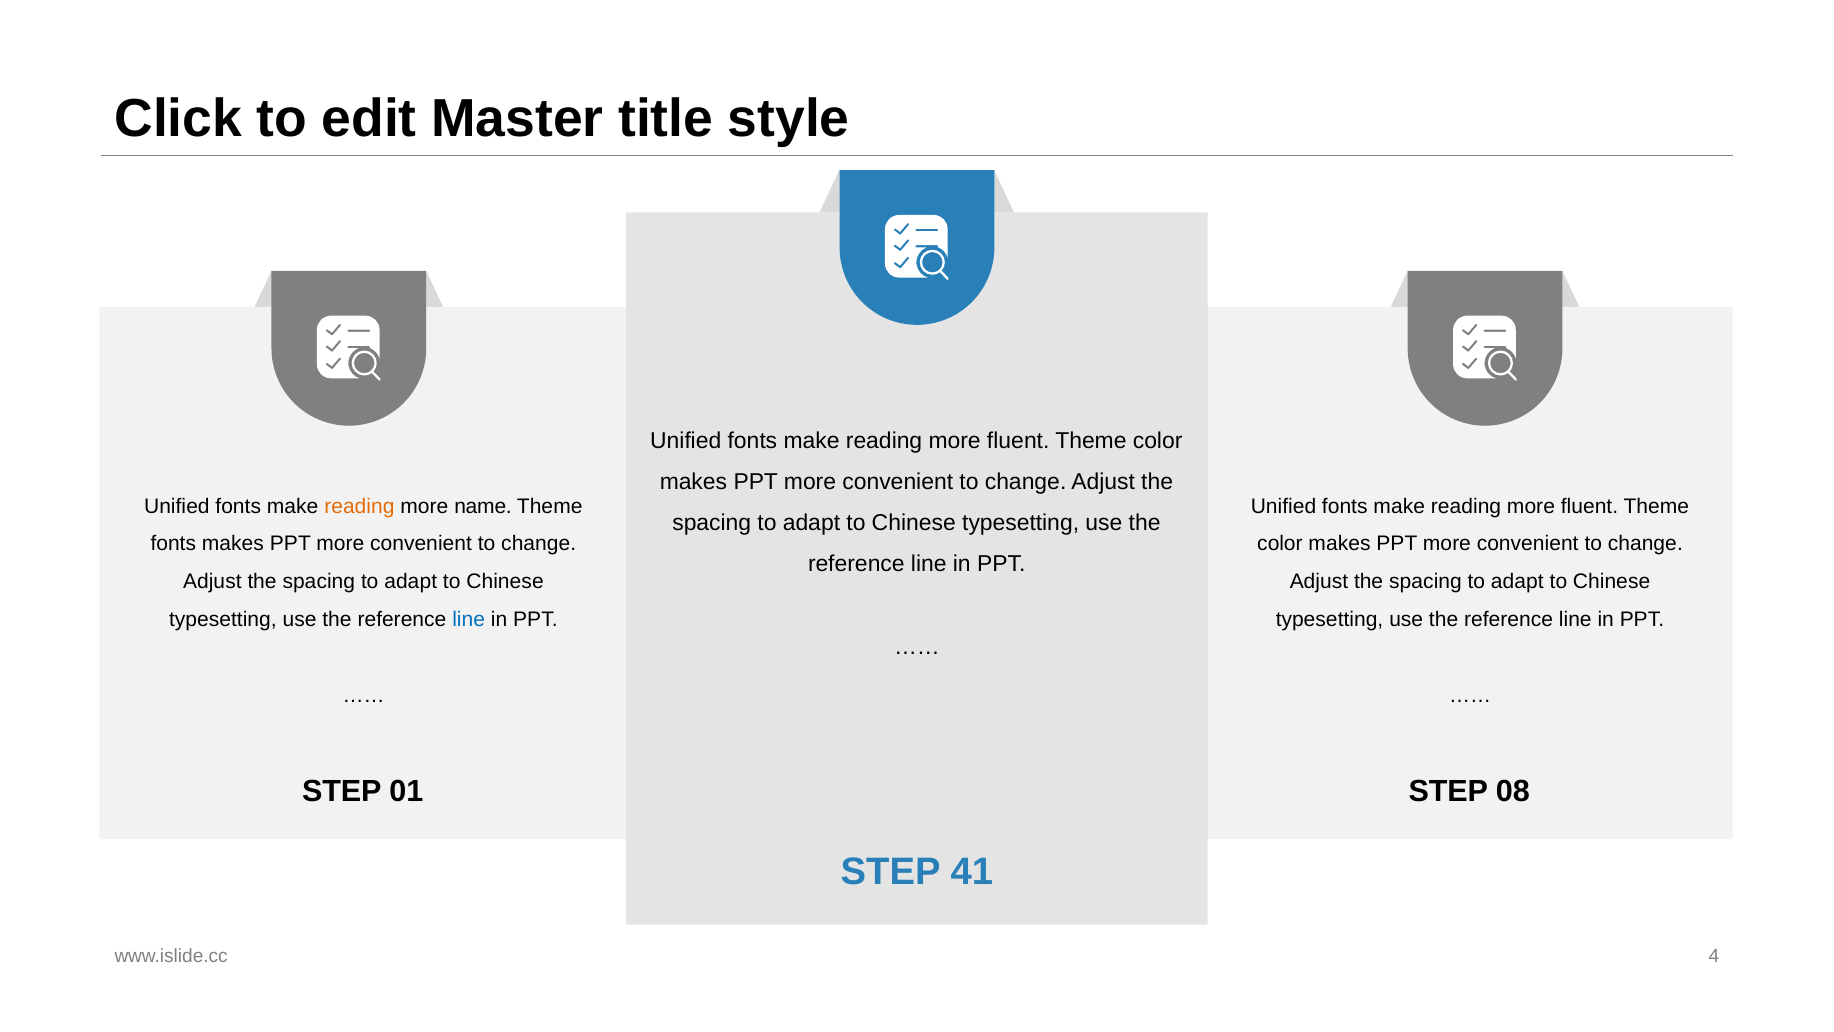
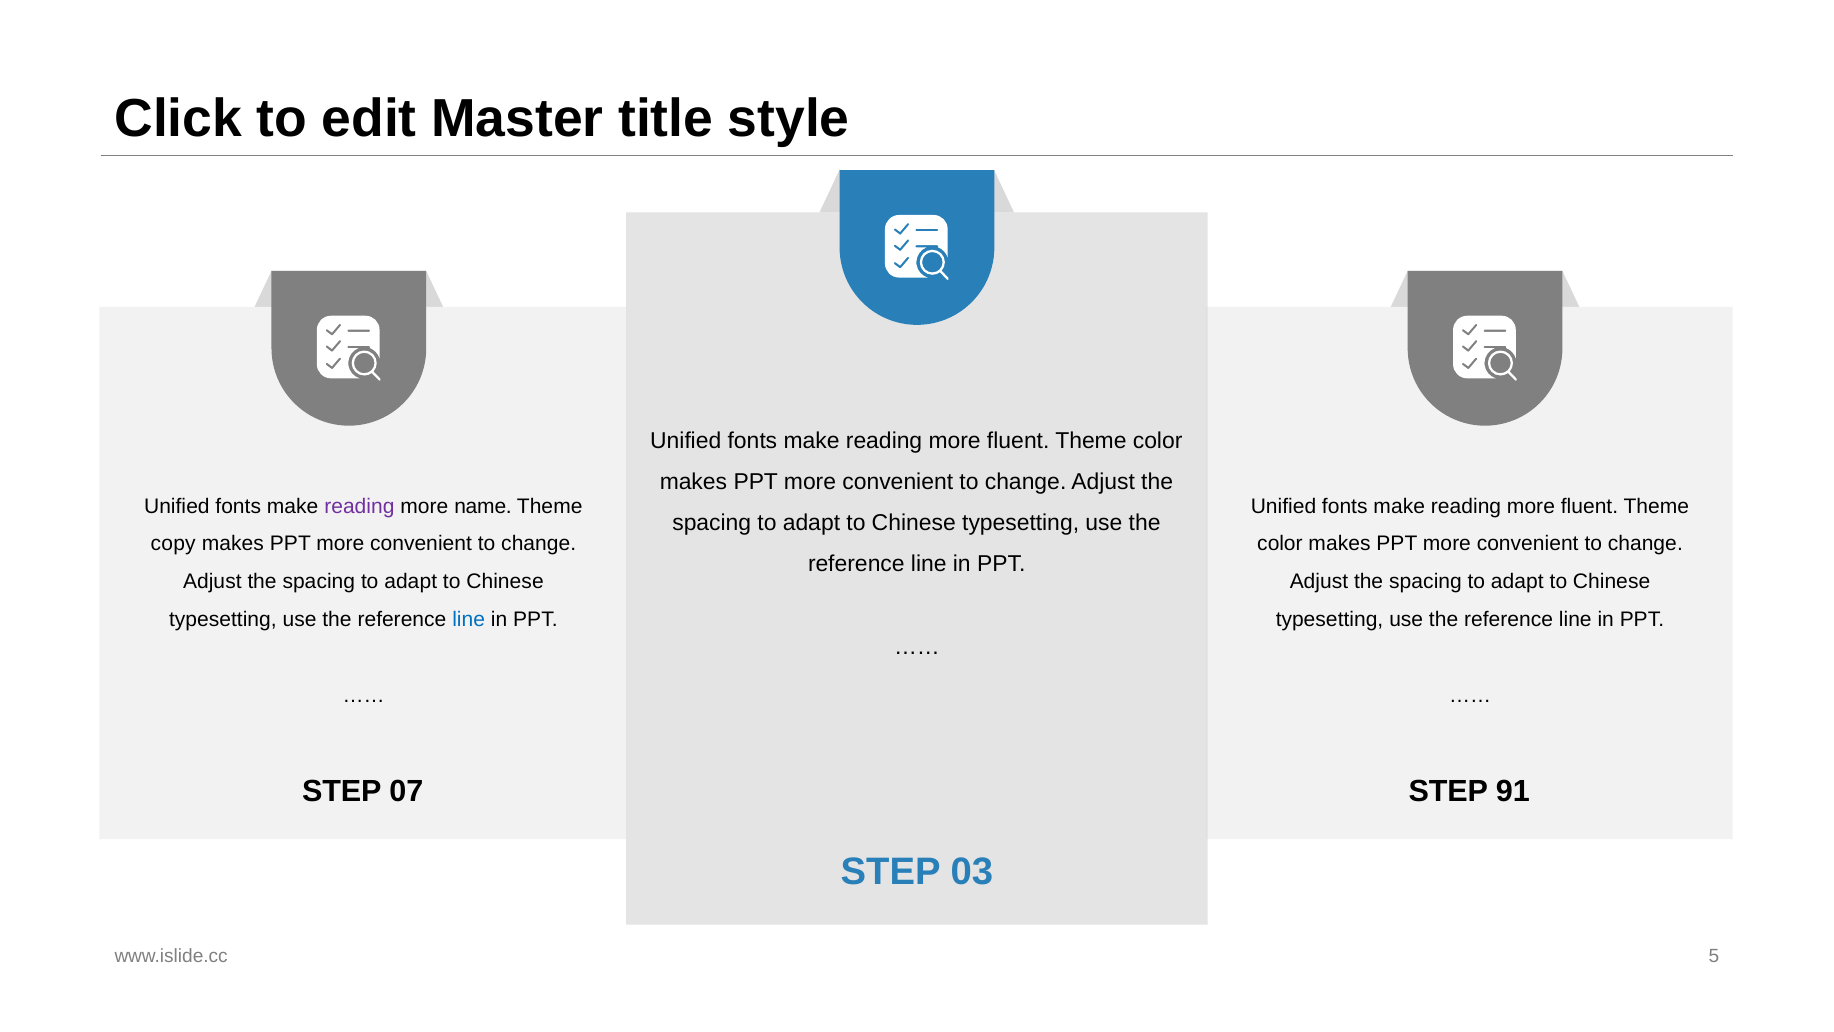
reading at (359, 506) colour: orange -> purple
fonts at (173, 544): fonts -> copy
01: 01 -> 07
08: 08 -> 91
41: 41 -> 03
4: 4 -> 5
